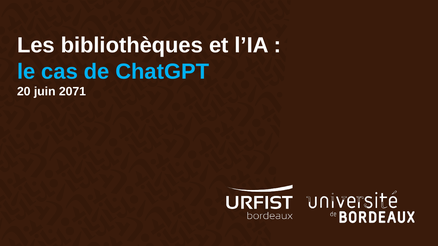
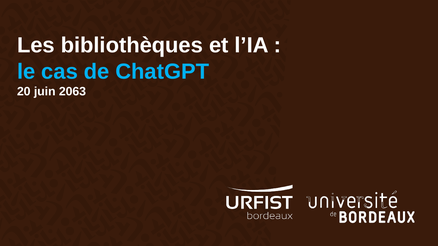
2071: 2071 -> 2063
